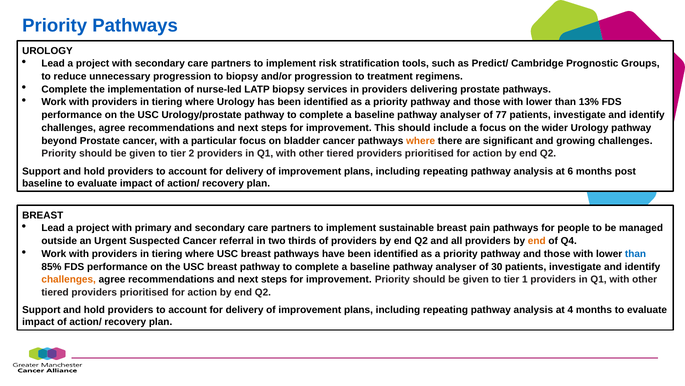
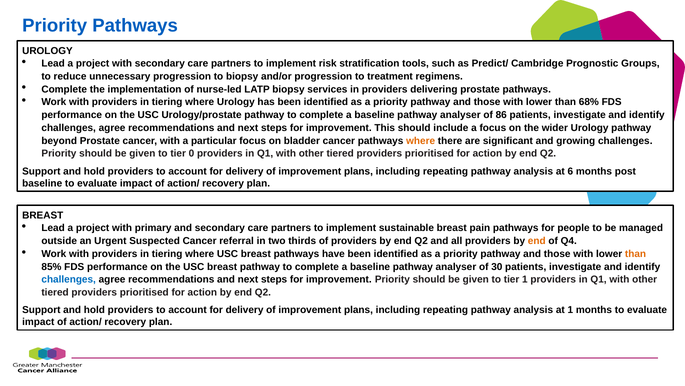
13%: 13% -> 68%
77: 77 -> 86
2: 2 -> 0
than at (636, 253) colour: blue -> orange
challenges at (69, 279) colour: orange -> blue
at 4: 4 -> 1
